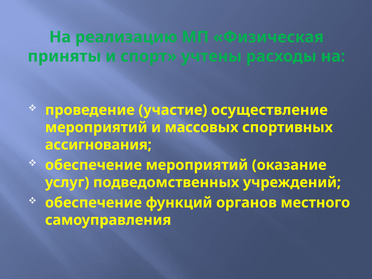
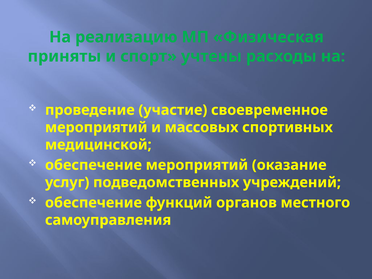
осуществление: осуществление -> своевременное
ассигнования: ассигнования -> медицинской
